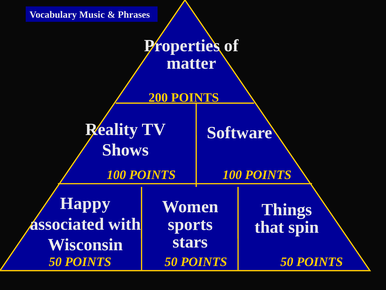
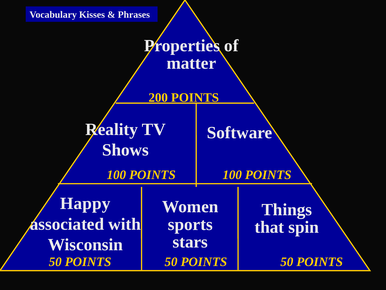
Music: Music -> Kisses
